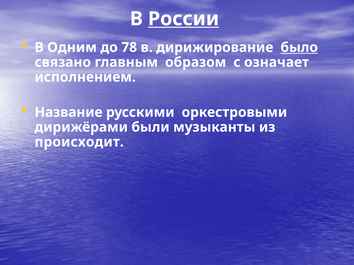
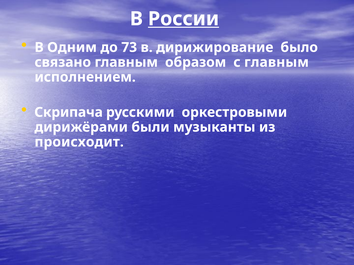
78: 78 -> 73
было underline: present -> none
с означает: означает -> главным
Название: Название -> Скрипача
